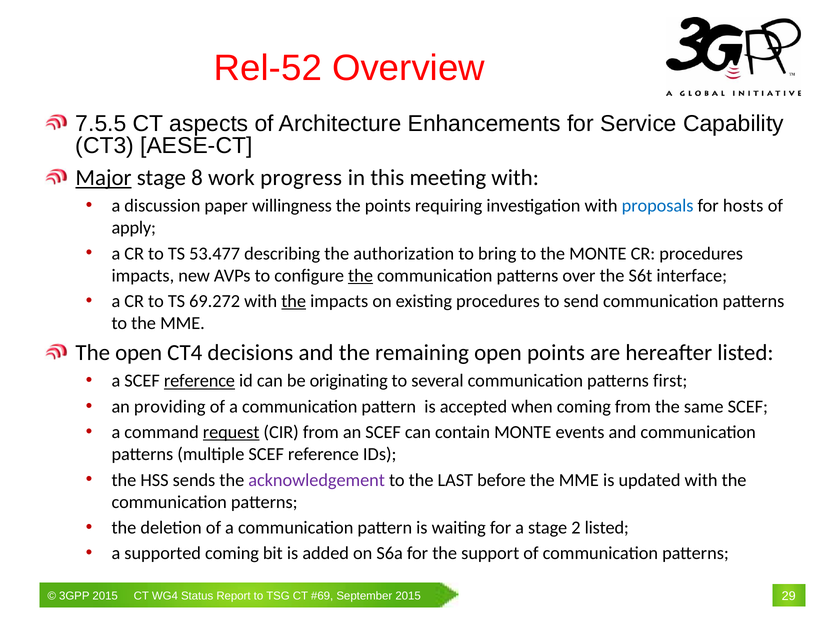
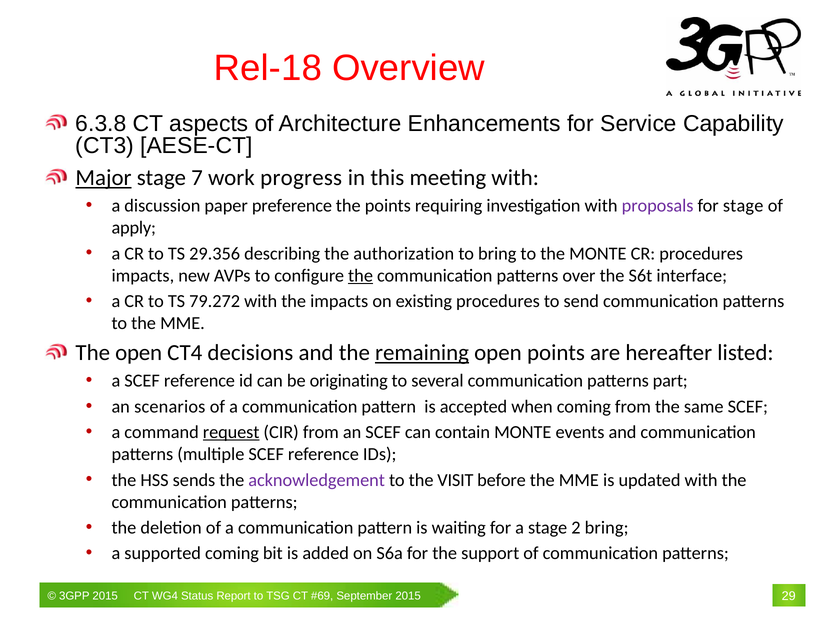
Rel-52: Rel-52 -> Rel-18
7.5.5: 7.5.5 -> 6.3.8
8: 8 -> 7
willingness: willingness -> preference
proposals colour: blue -> purple
for hosts: hosts -> stage
53.477: 53.477 -> 29.356
69.272: 69.272 -> 79.272
the at (294, 301) underline: present -> none
remaining underline: none -> present
reference at (199, 381) underline: present -> none
first: first -> part
providing: providing -> scenarios
LAST: LAST -> VISIT
2 listed: listed -> bring
